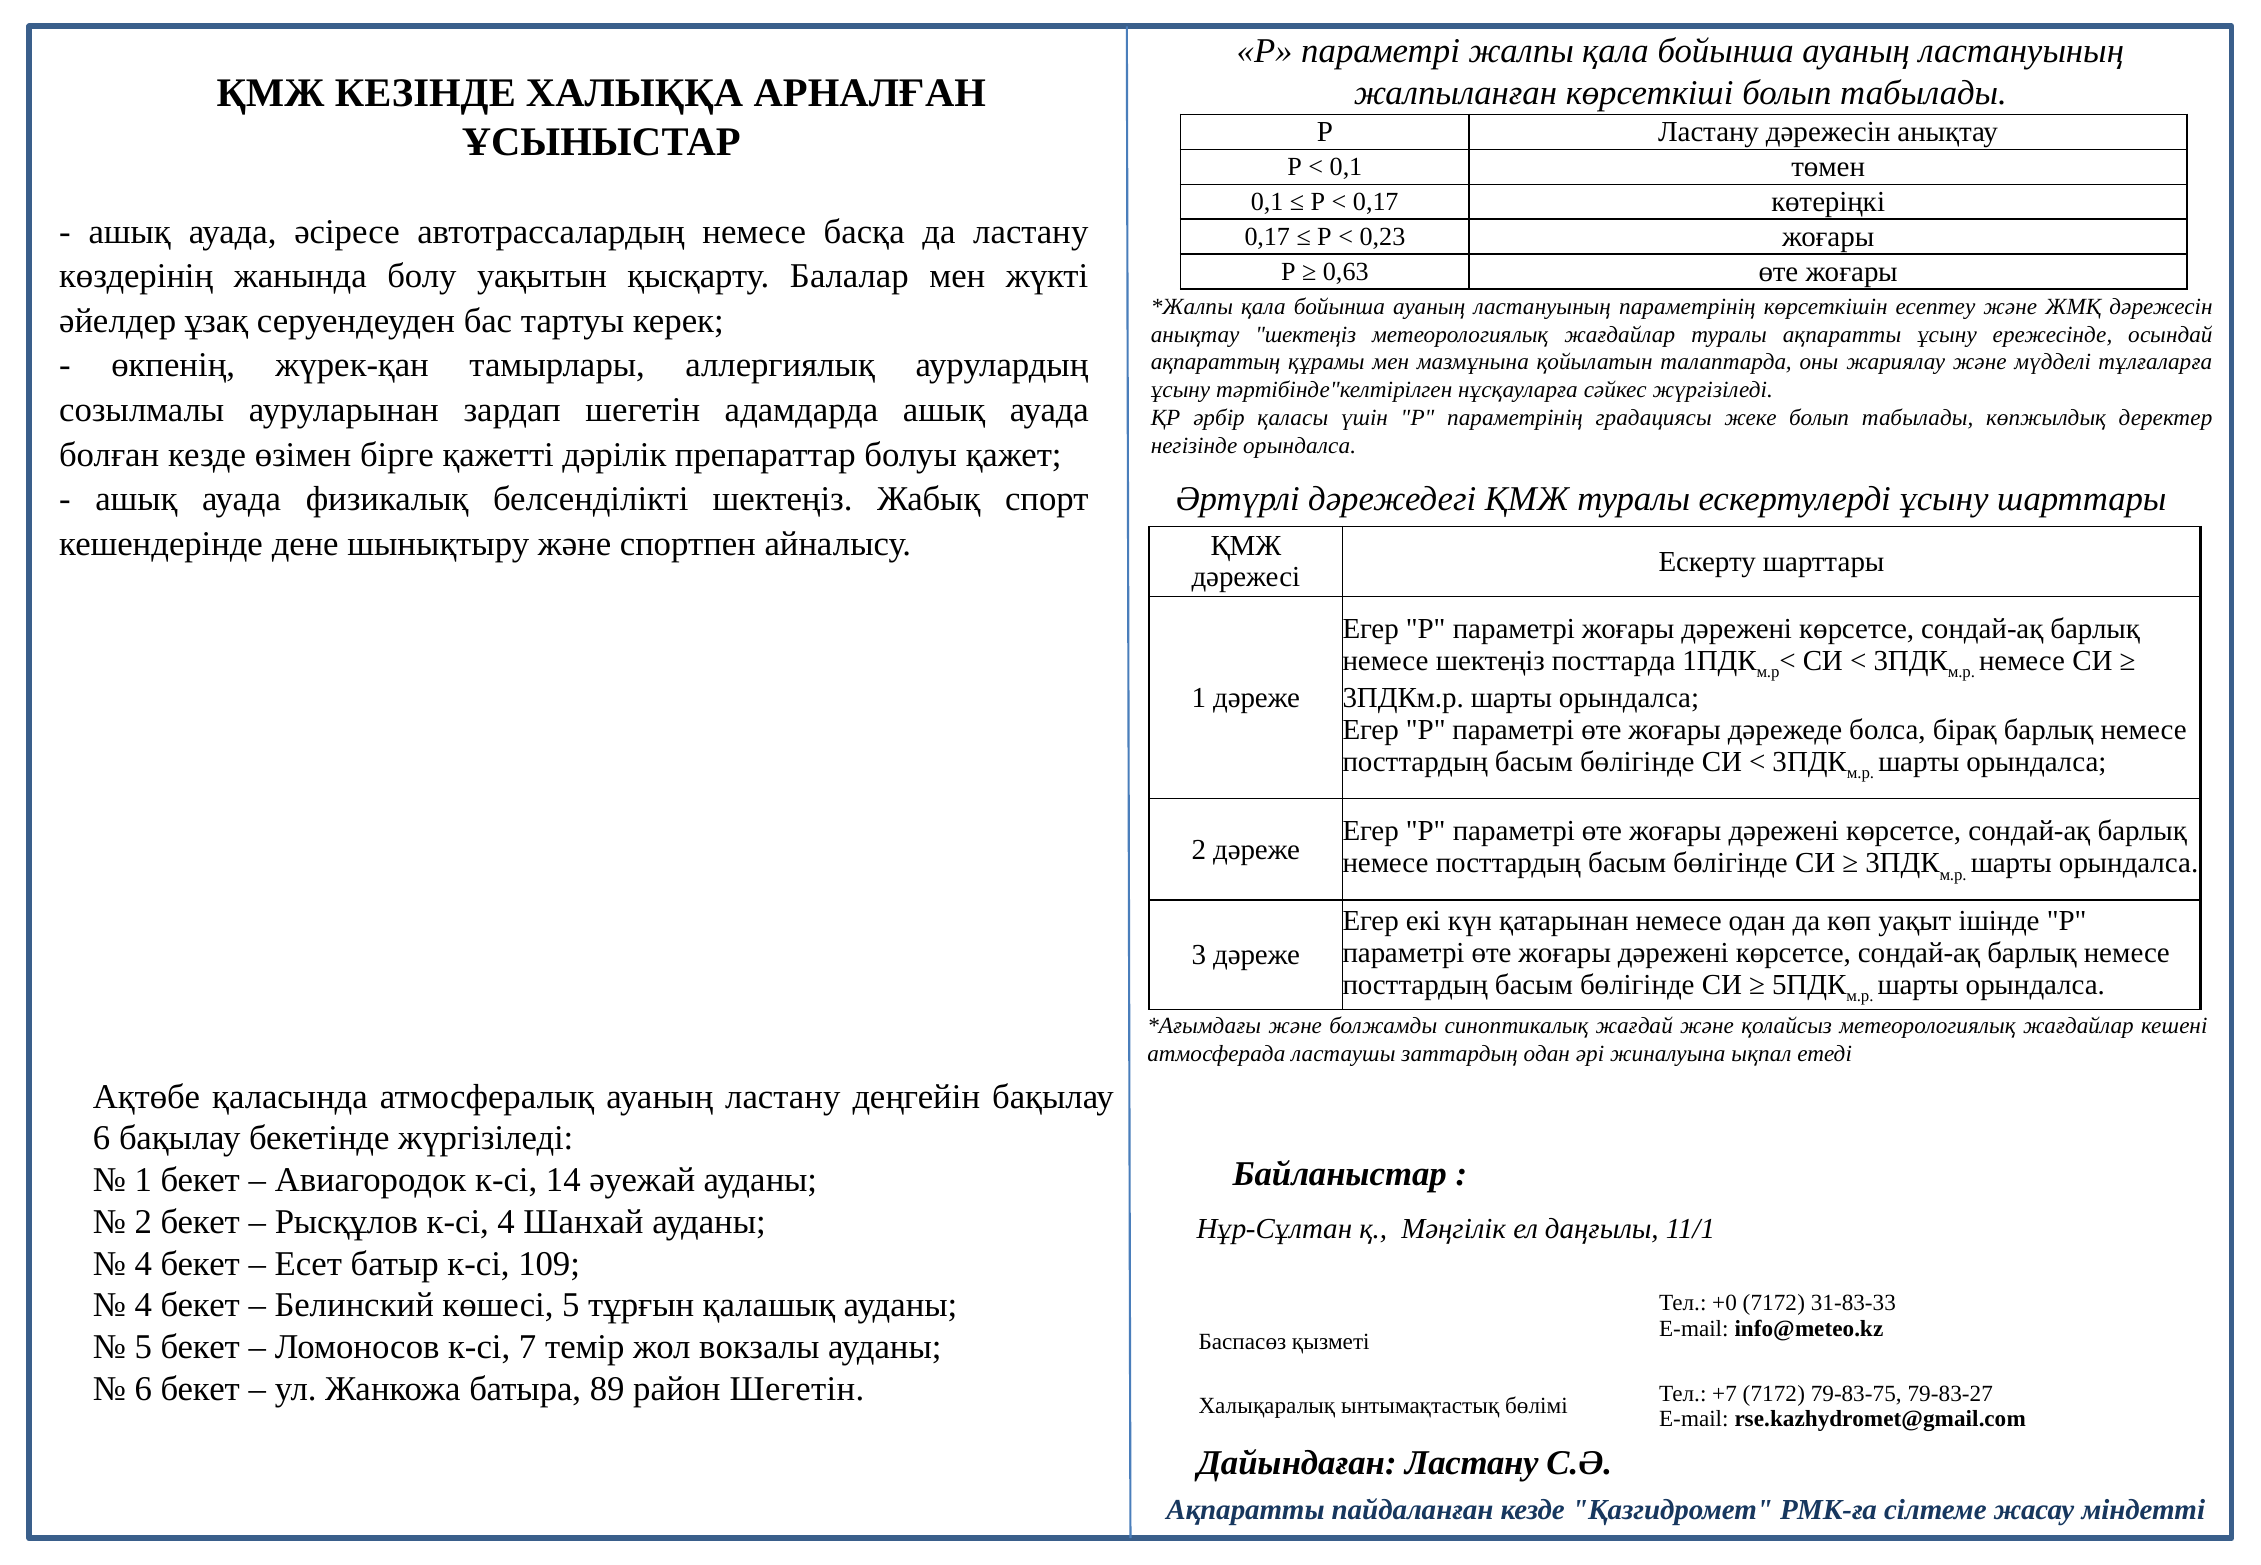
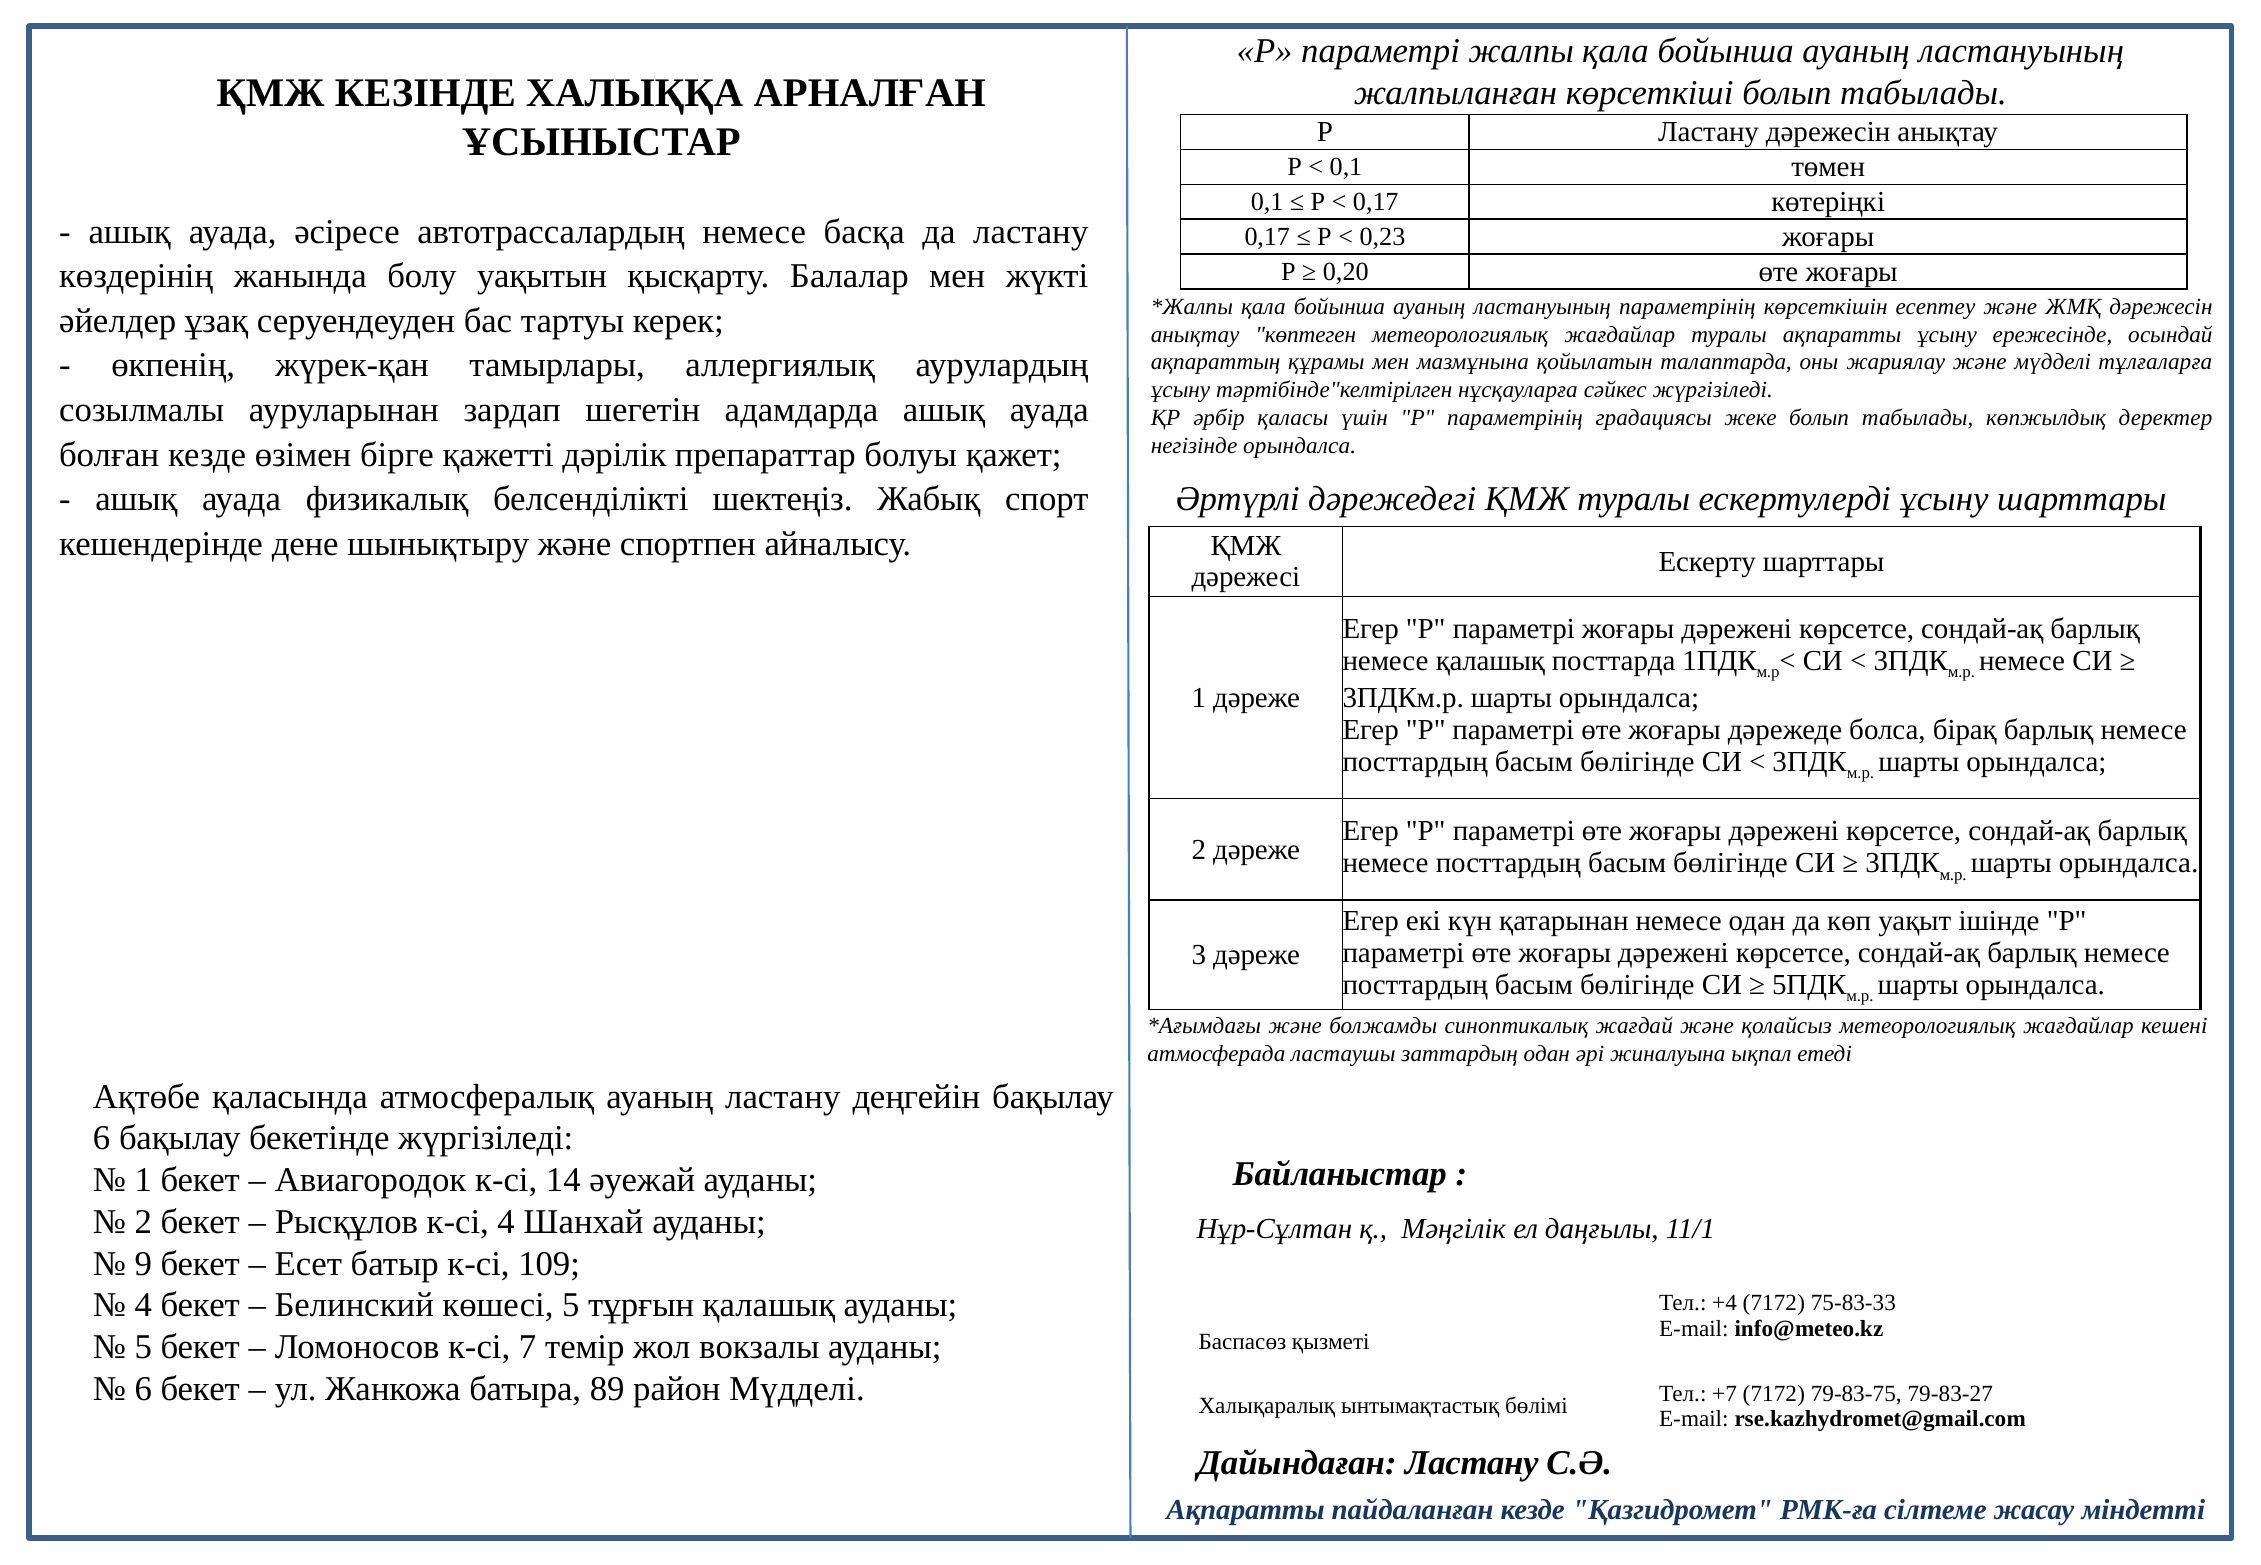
0,63: 0,63 -> 0,20
анықтау шектеңіз: шектеңіз -> көптеген
немесе шектеңіз: шектеңіз -> қалашық
4 at (143, 1264): 4 -> 9
+0: +0 -> +4
31-83-33: 31-83-33 -> 75-83-33
район Шегетін: Шегетін -> Мүдделі
